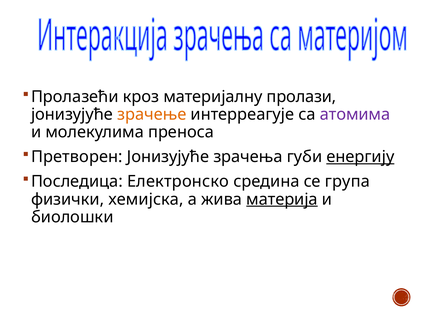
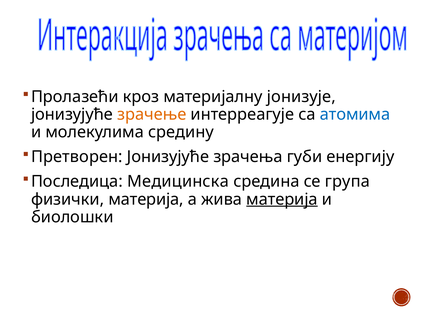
пролази: пролази -> јонизује
атомима colour: purple -> blue
преноса: преноса -> средину
енергију underline: present -> none
Електронско: Електронско -> Медицинска
физички хемијска: хемијска -> материја
